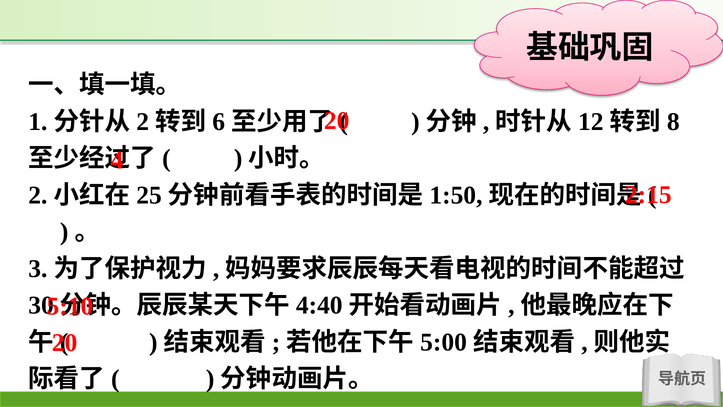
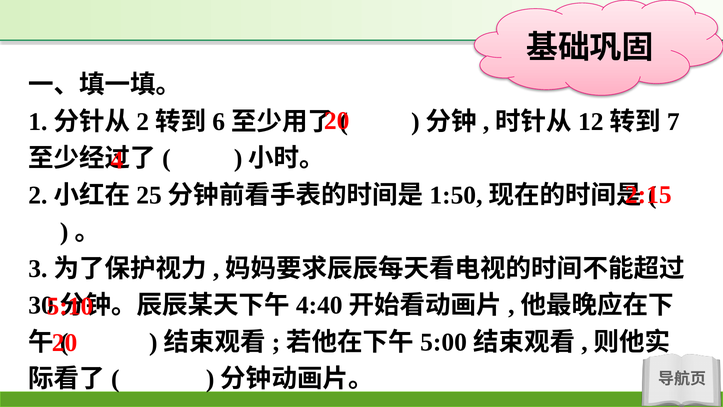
8: 8 -> 7
